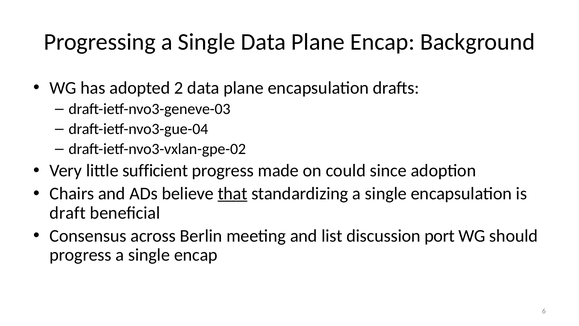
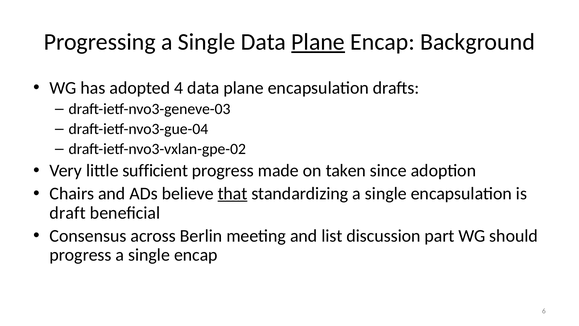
Plane at (318, 42) underline: none -> present
2: 2 -> 4
could: could -> taken
port: port -> part
